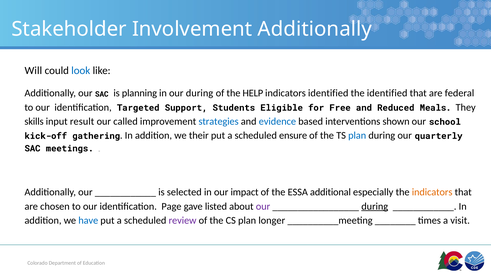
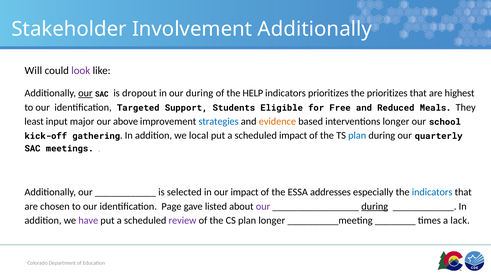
look colour: blue -> purple
our at (85, 93) underline: none -> present
planning: planning -> dropout
indicators identified: identified -> prioritizes
the identified: identified -> prioritizes
federal: federal -> highest
skills: skills -> least
result: result -> major
called: called -> above
evidence colour: blue -> orange
interventions shown: shown -> longer
their: their -> local
scheduled ensure: ensure -> impact
additional: additional -> addresses
indicators at (432, 192) colour: orange -> blue
have colour: blue -> purple
visit: visit -> lack
